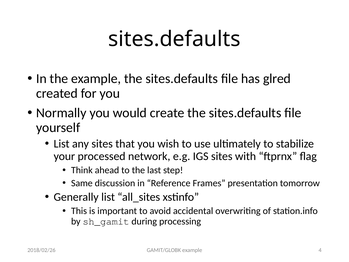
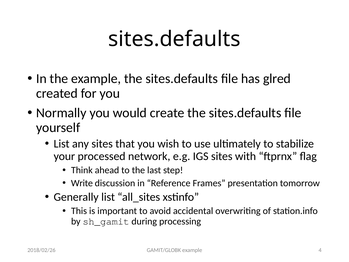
Same: Same -> Write
